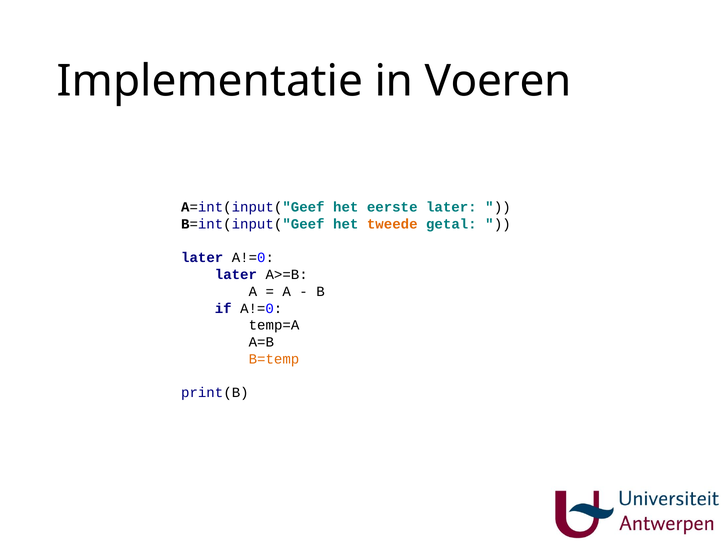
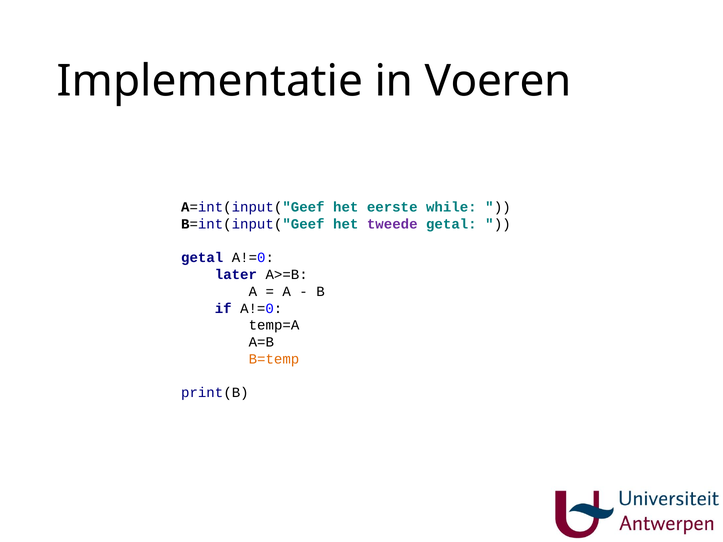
eerste later: later -> while
tweede colour: orange -> purple
later at (202, 258): later -> getal
